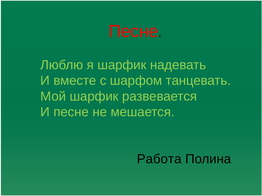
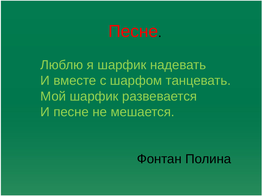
Работа: Работа -> Фонтан
